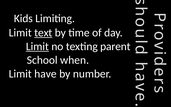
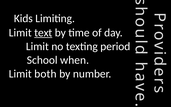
Limit at (37, 46) underline: present -> none
parent: parent -> period
have: have -> both
